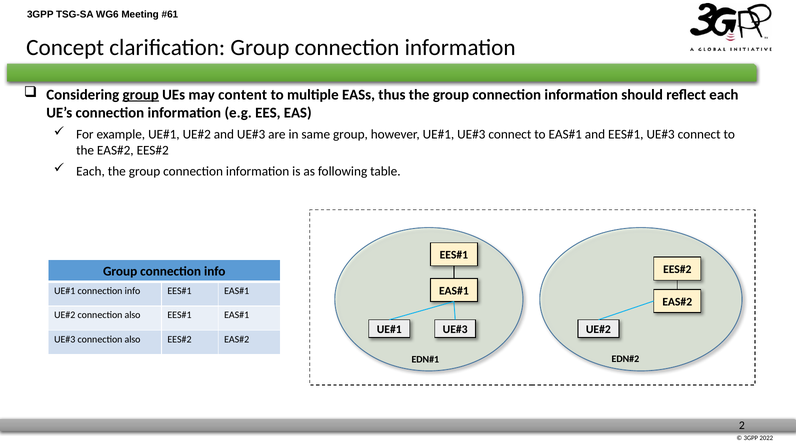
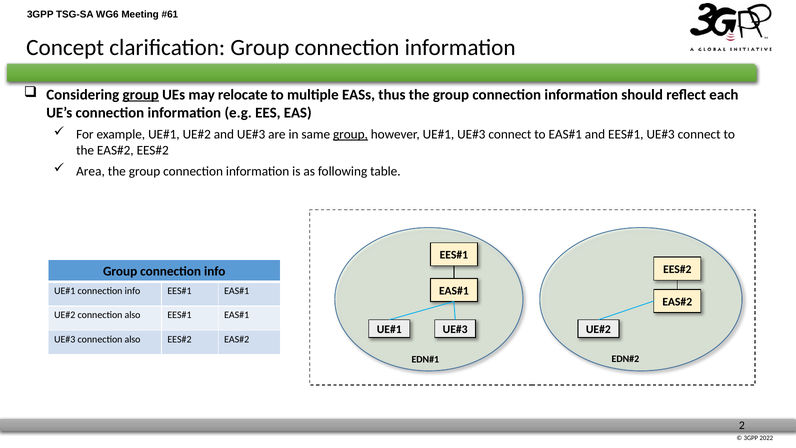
content: content -> relocate
group at (350, 134) underline: none -> present
Each at (90, 171): Each -> Area
